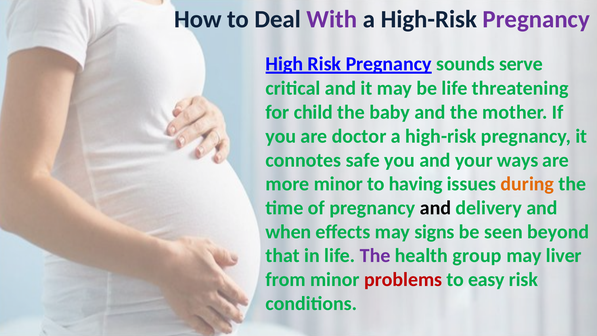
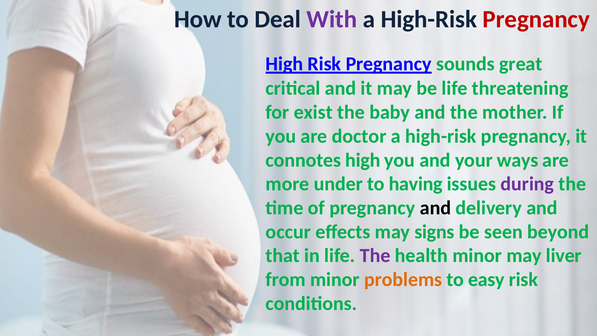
Pregnancy at (536, 19) colour: purple -> red
serve: serve -> great
child: child -> exist
connotes safe: safe -> high
more minor: minor -> under
during colour: orange -> purple
when: when -> occur
health group: group -> minor
problems colour: red -> orange
